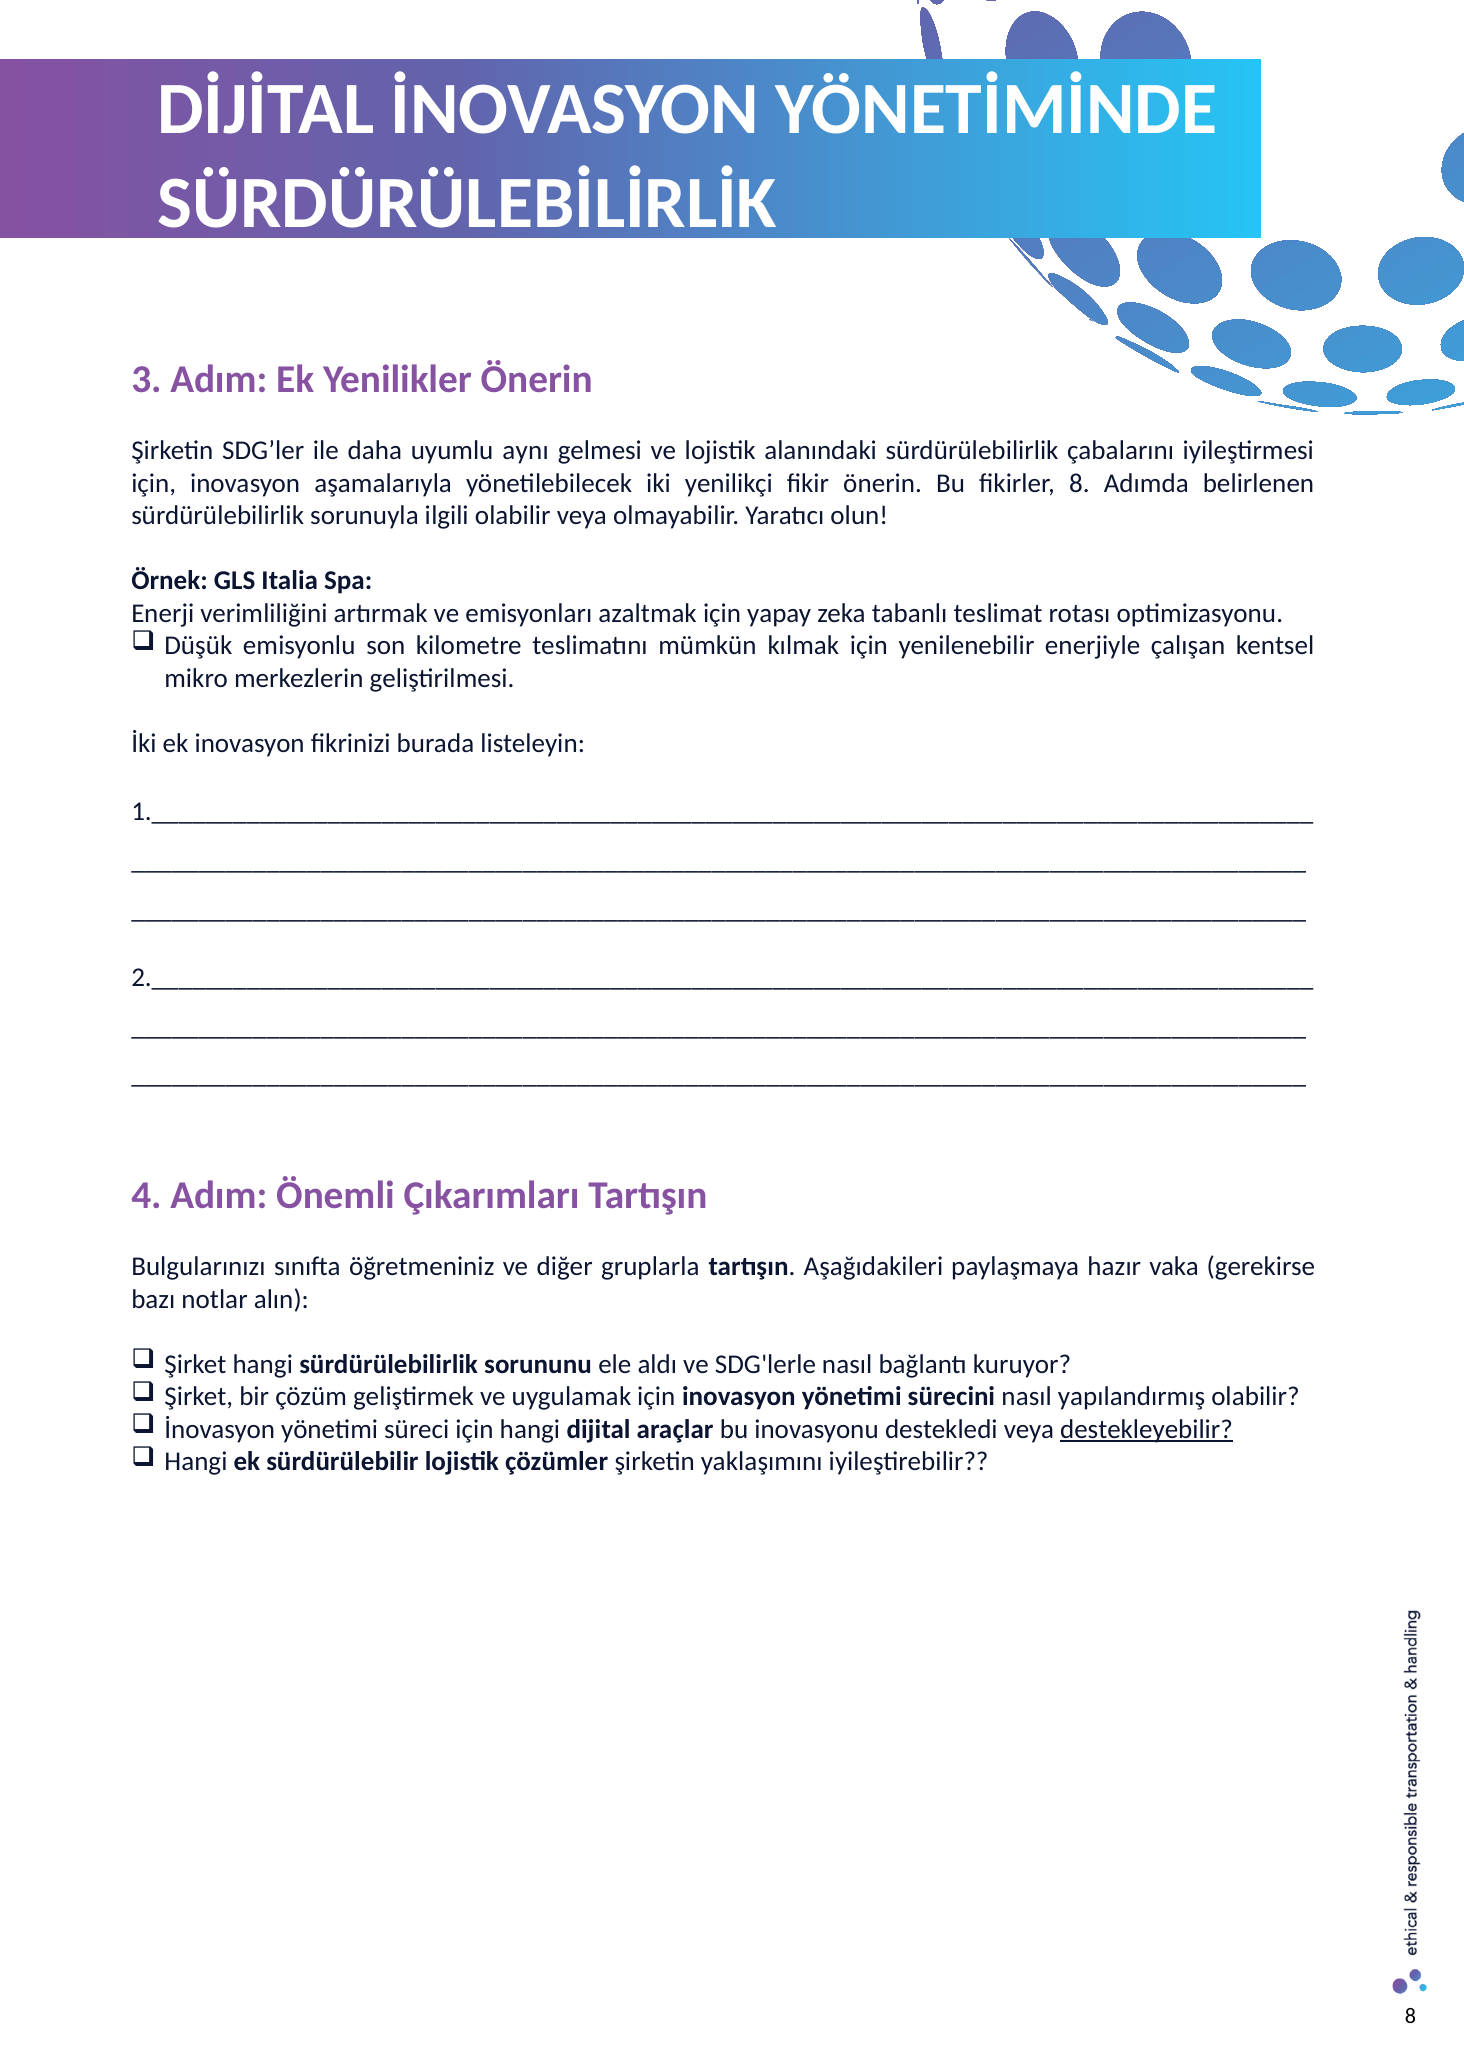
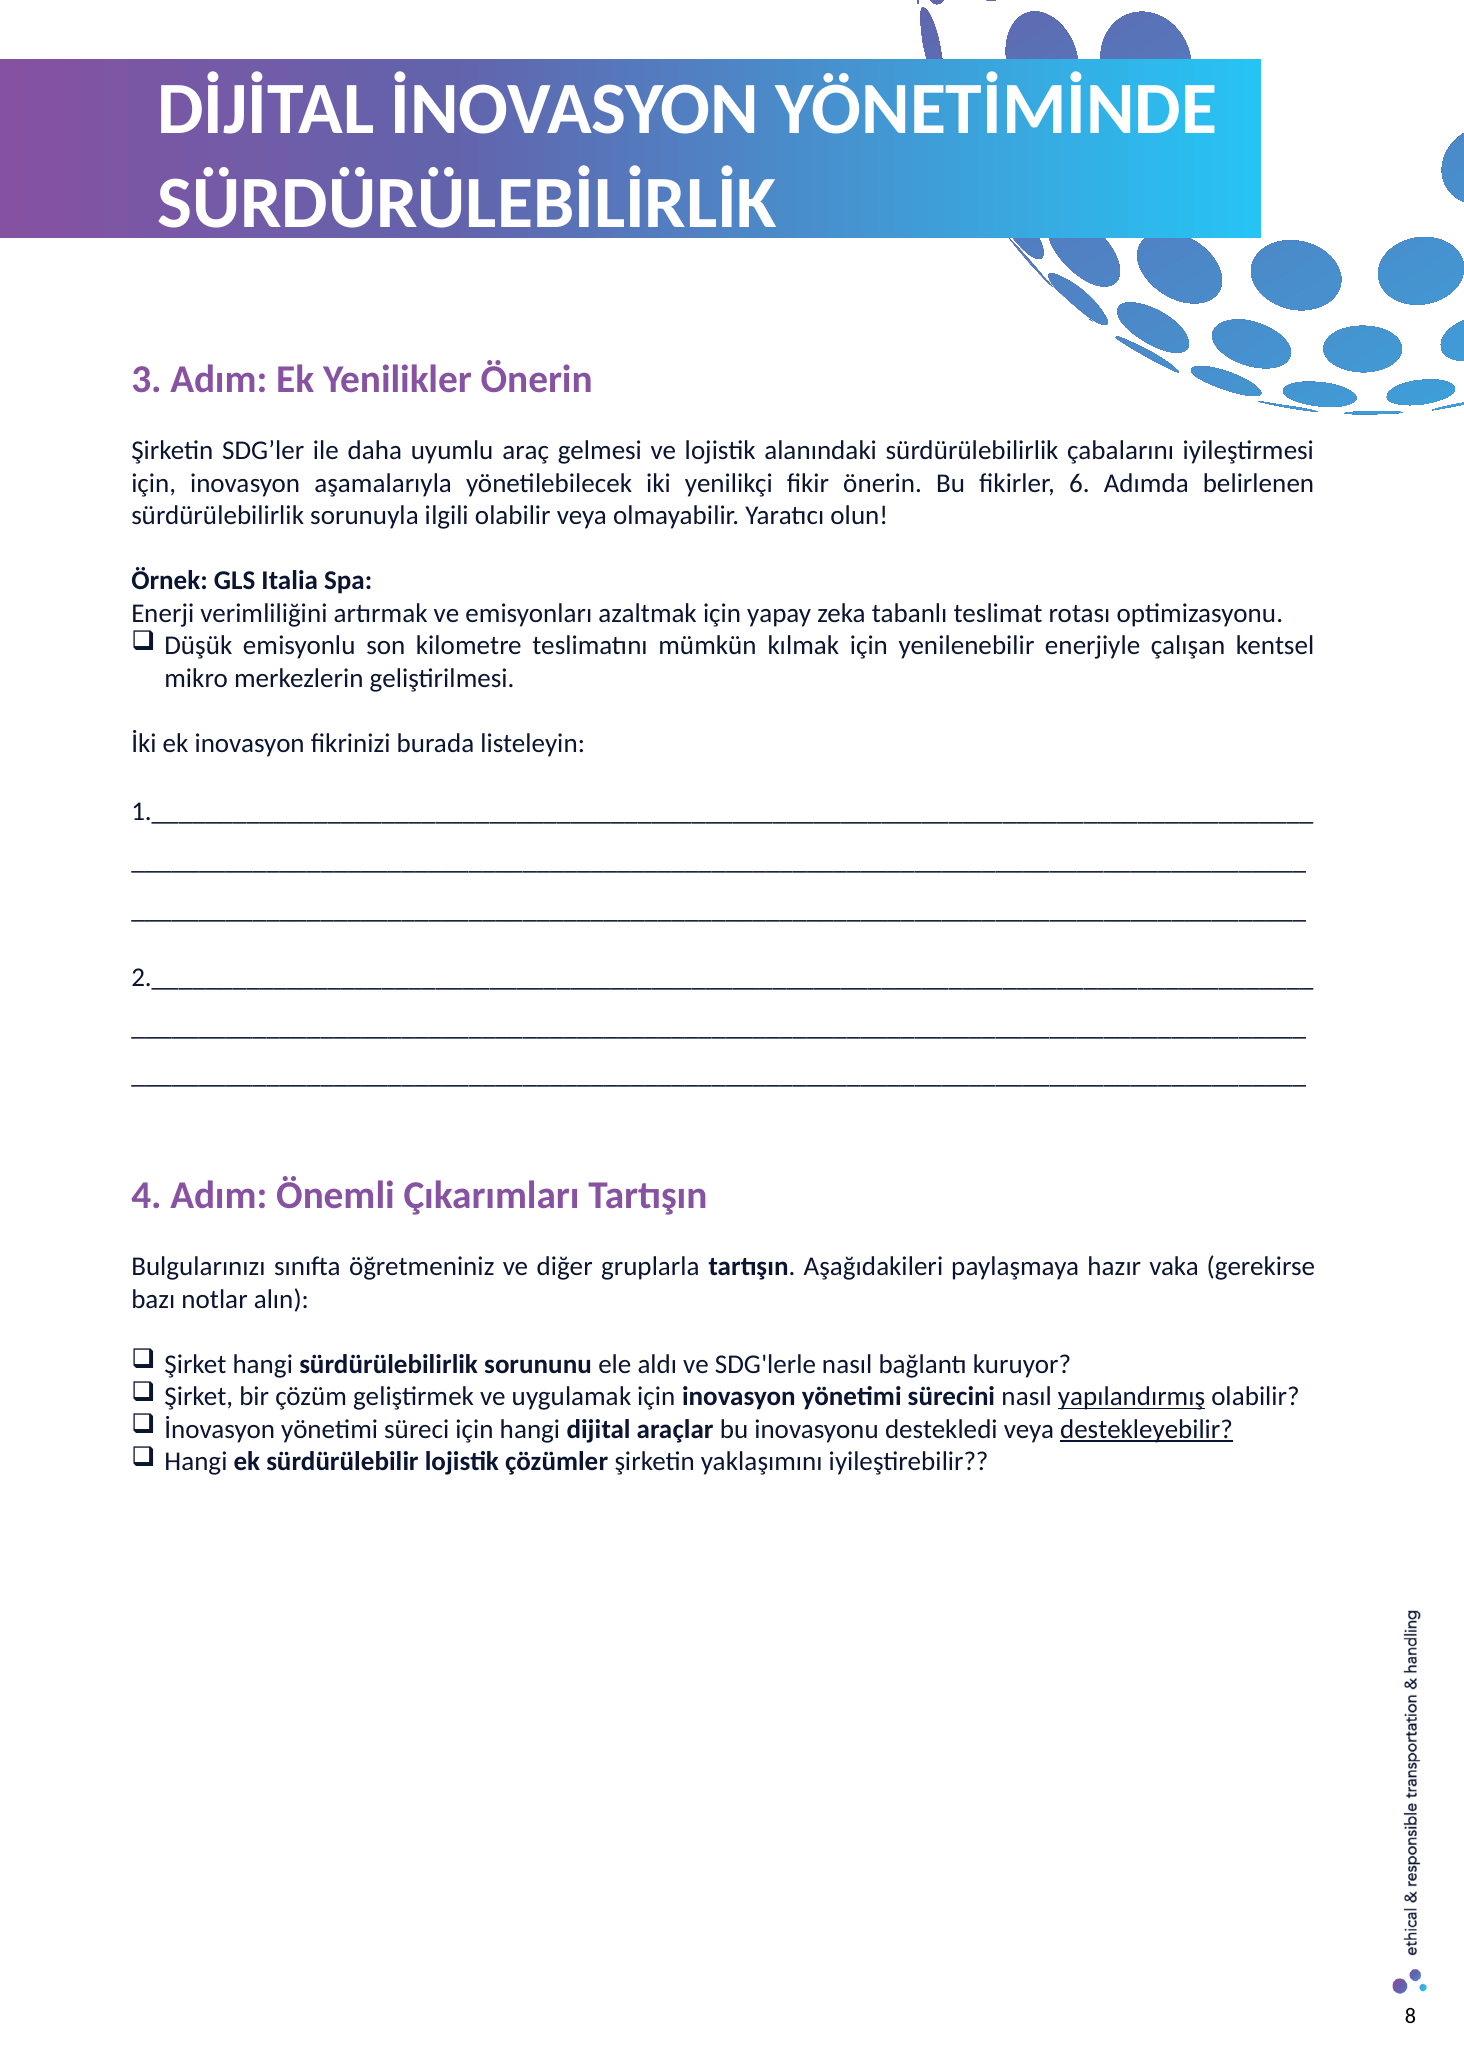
aynı: aynı -> araç
fikirler 8: 8 -> 6
yapılandırmış underline: none -> present
